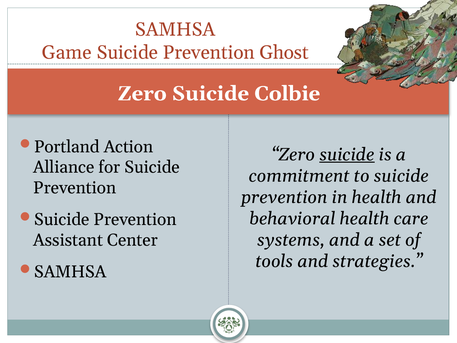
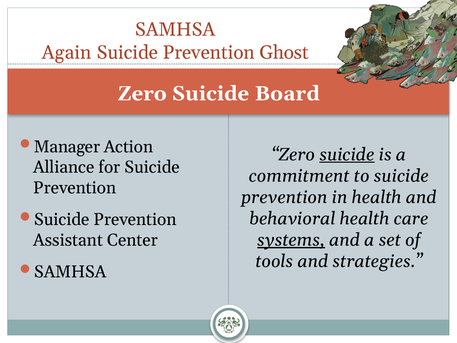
Game: Game -> Again
Colbie: Colbie -> Board
Portland: Portland -> Manager
systems underline: none -> present
